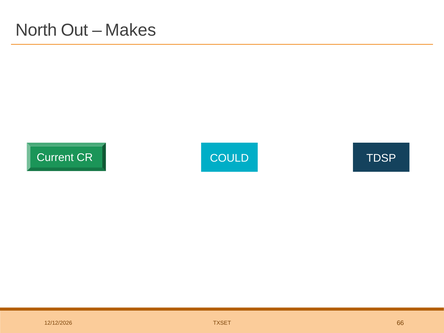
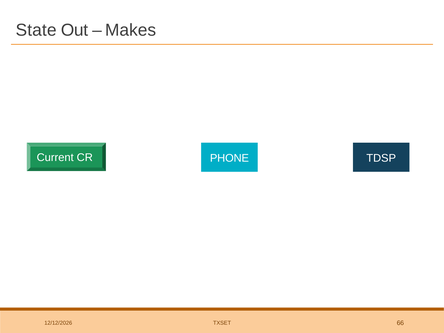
North: North -> State
COULD: COULD -> PHONE
